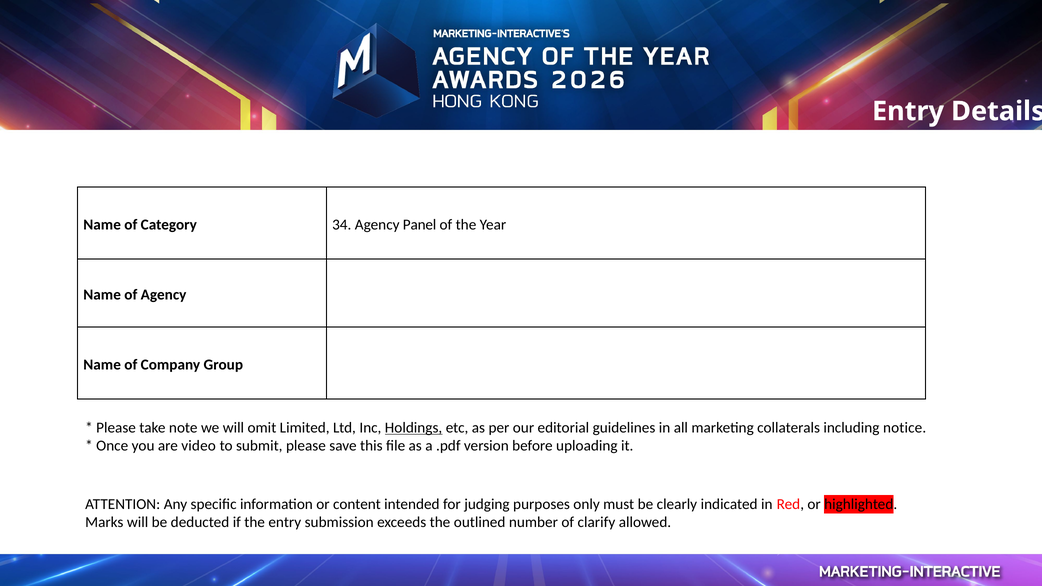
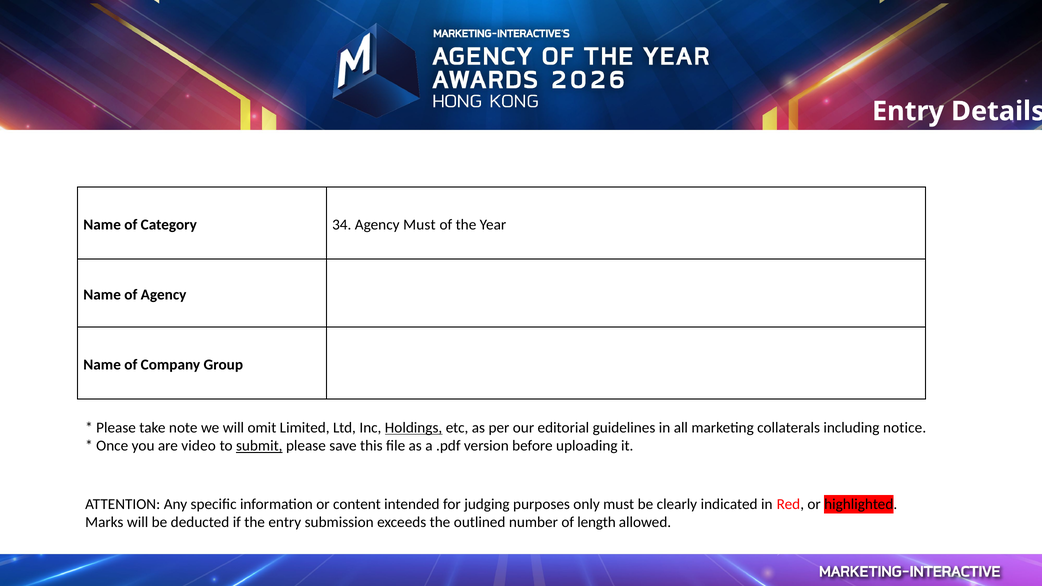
Agency Panel: Panel -> Must
submit underline: none -> present
clarify: clarify -> length
